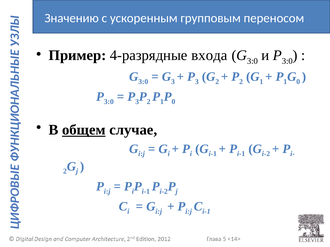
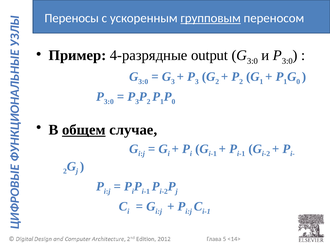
Значению: Значению -> Переносы
групповым underline: none -> present
входа: входа -> output
